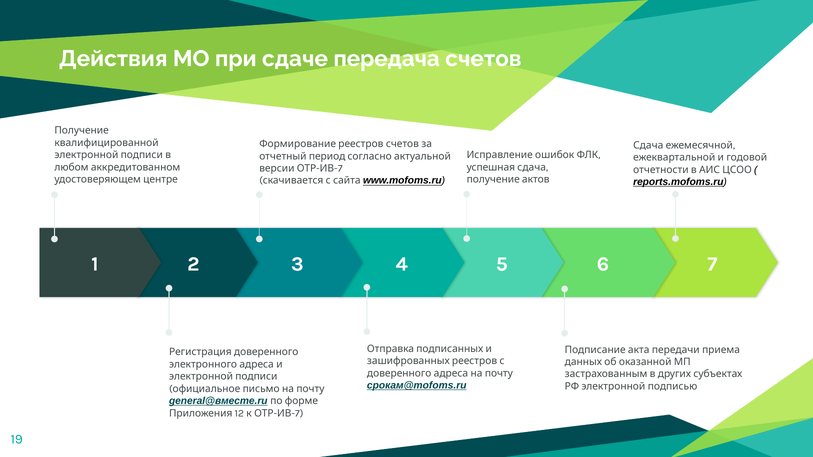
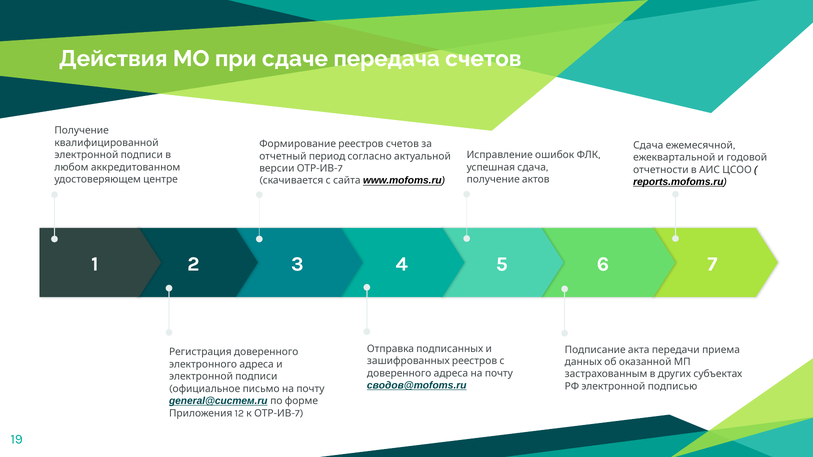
срокам@mofoms.ru: срокам@mofoms.ru -> сводов@mofoms.ru
general@вместе.ru: general@вместе.ru -> general@систем.ru
